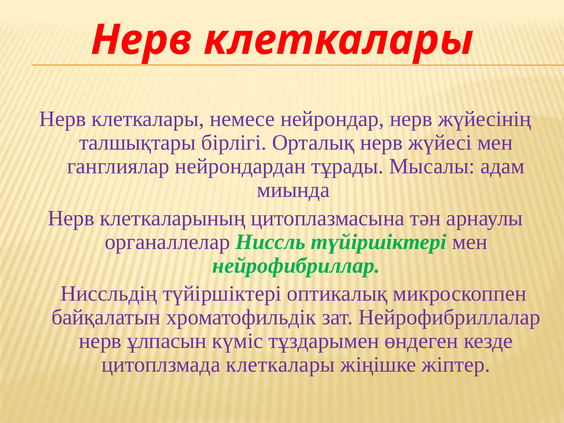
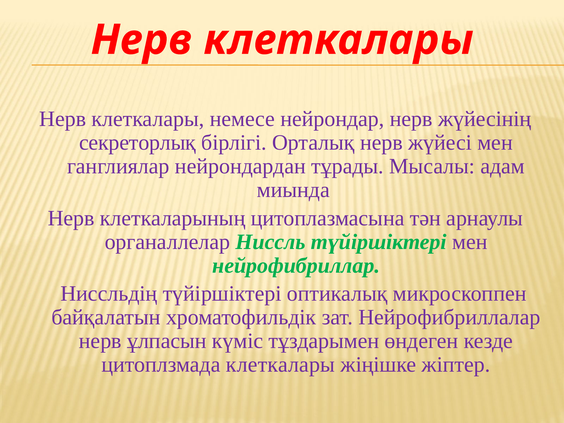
талшықтары: талшықтары -> секреторлық
